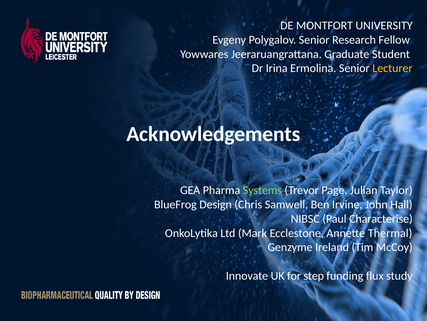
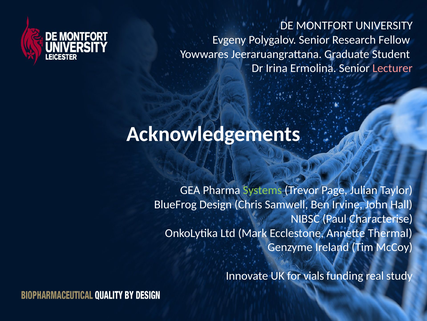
Lecturer colour: yellow -> pink
step: step -> vials
flux: flux -> real
